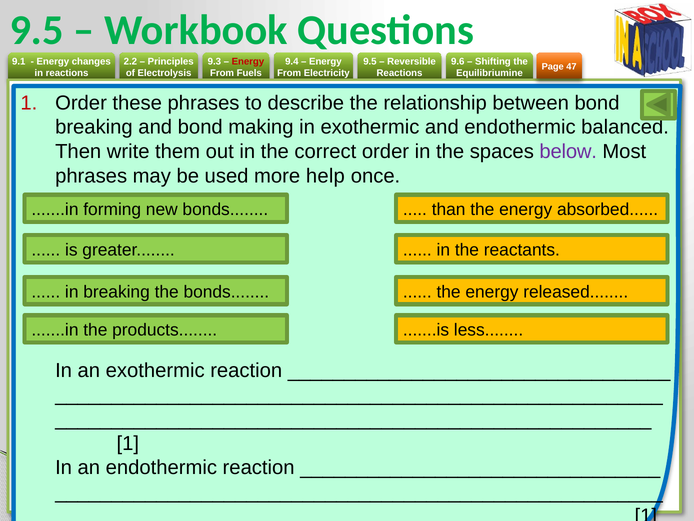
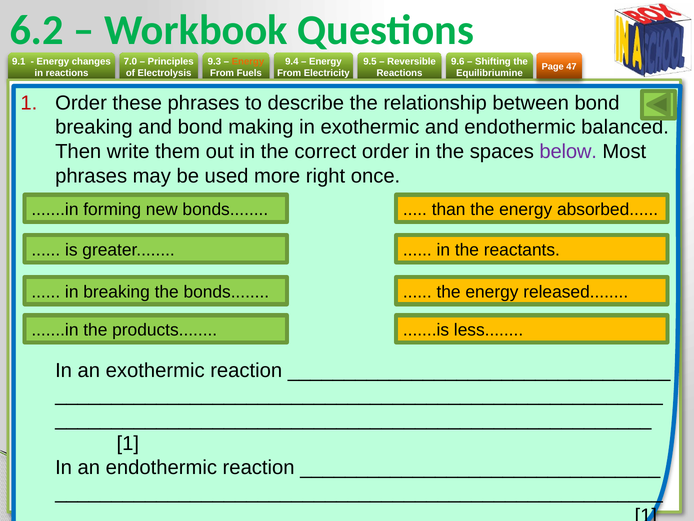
9.5 at (37, 30): 9.5 -> 6.2
2.2: 2.2 -> 7.0
Energy at (248, 62) colour: red -> orange
help: help -> right
